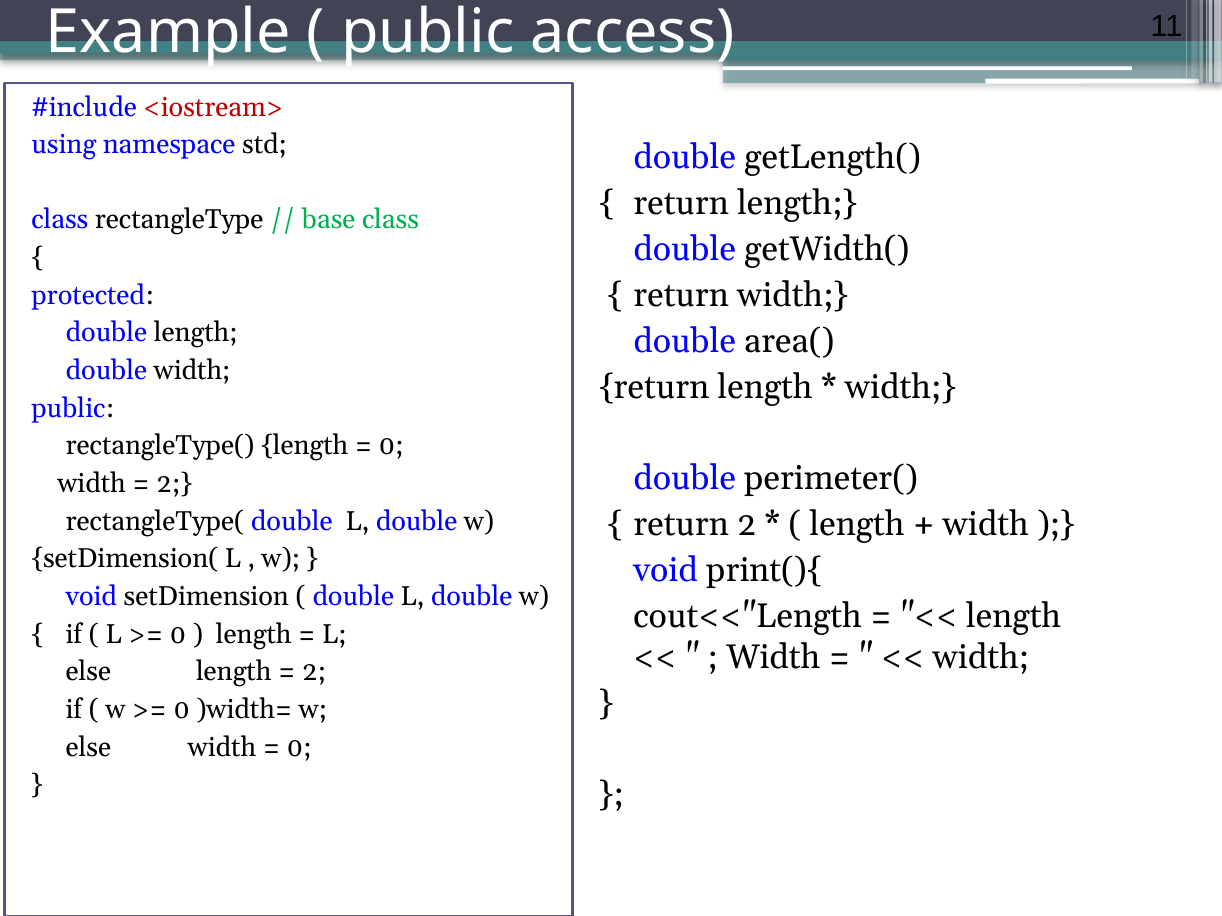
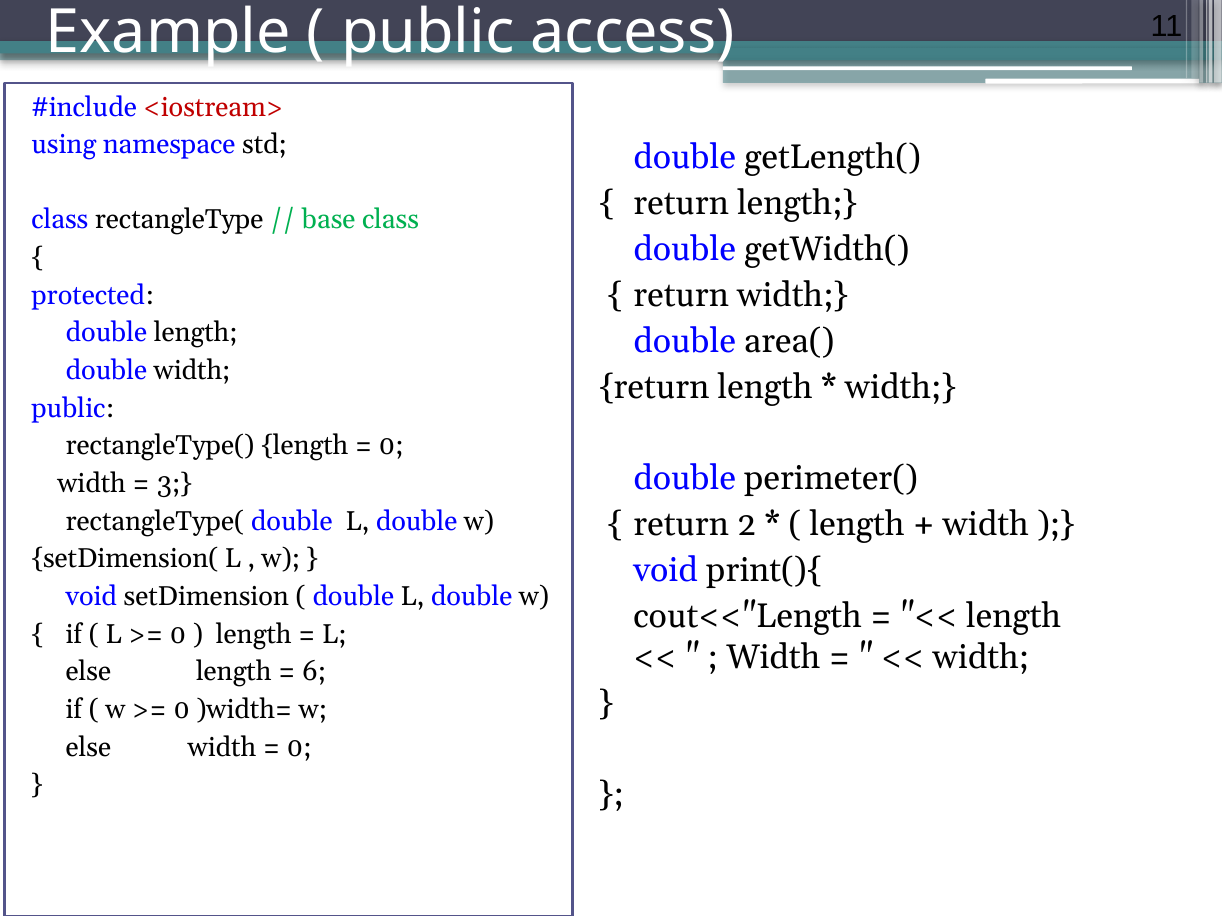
2 at (175, 484): 2 -> 3
2 at (314, 672): 2 -> 6
